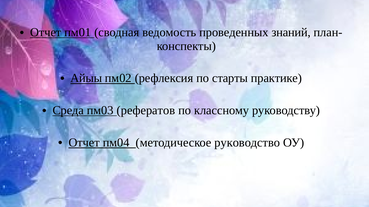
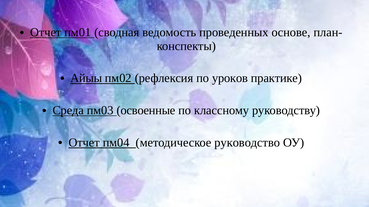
знаний: знаний -> основе
старты: старты -> уроков
рефератов: рефератов -> освоенные
